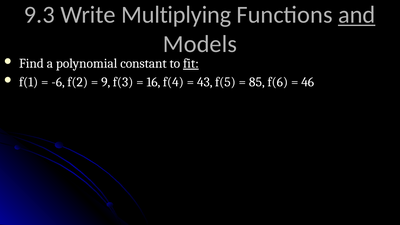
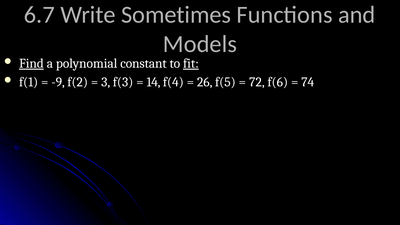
9.3: 9.3 -> 6.7
Multiplying: Multiplying -> Sometimes
and underline: present -> none
Find underline: none -> present
-6: -6 -> -9
9: 9 -> 3
16: 16 -> 14
43: 43 -> 26
85: 85 -> 72
46: 46 -> 74
